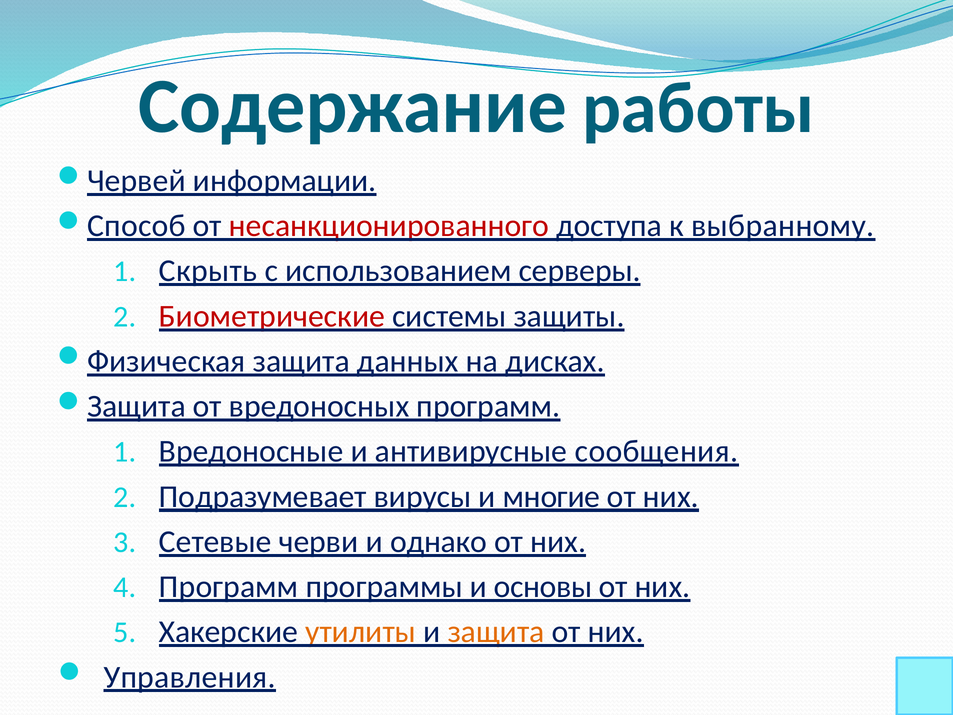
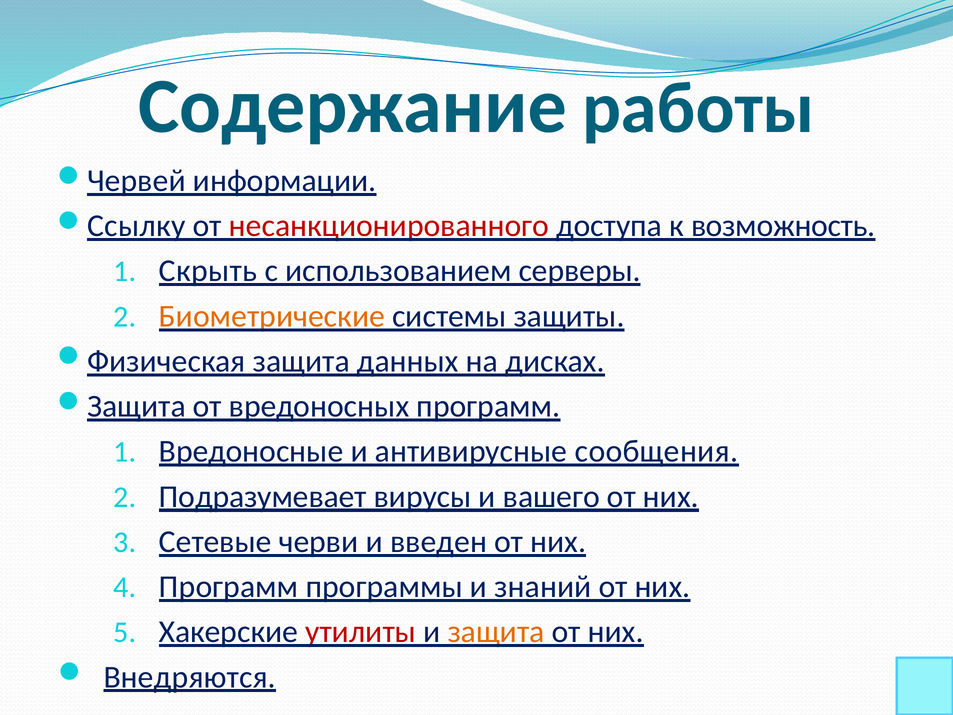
Способ: Способ -> Ссылку
выбранному: выбранному -> возможность
Биометрические colour: red -> orange
многие: многие -> вашего
однако: однако -> введен
основы: основы -> знаний
утилиты colour: orange -> red
Управления: Управления -> Внедряются
